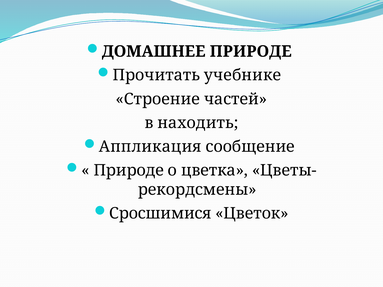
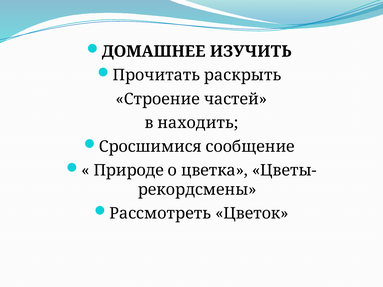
ДОМАШНЕЕ ПРИРОДЕ: ПРИРОДЕ -> ИЗУЧИТЬ
учебнике: учебнике -> раскрыть
Аппликация: Аппликация -> Сросшимися
Сросшимися: Сросшимися -> Рассмотреть
